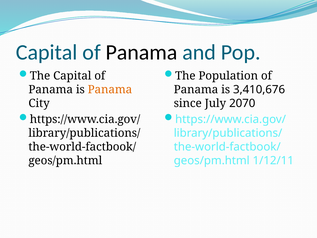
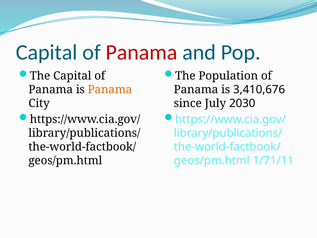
Panama at (142, 52) colour: black -> red
2070: 2070 -> 2030
1/12/11: 1/12/11 -> 1/71/11
